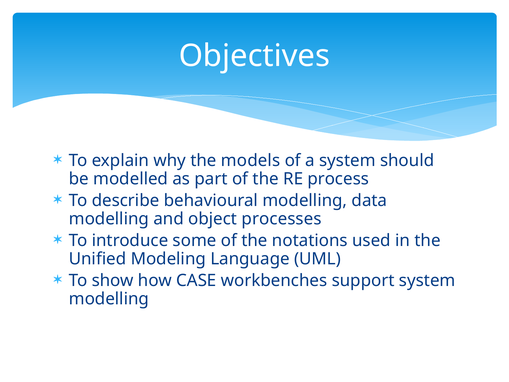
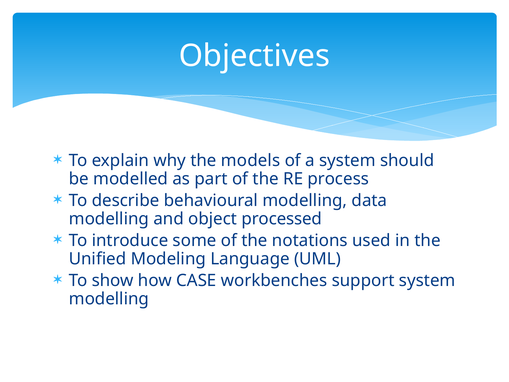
processes: processes -> processed
